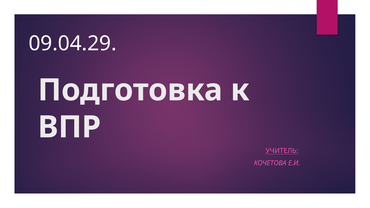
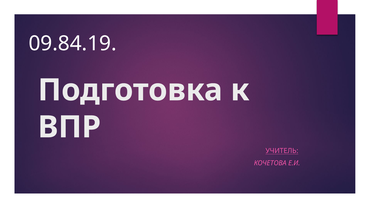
09.04.29: 09.04.29 -> 09.84.19
